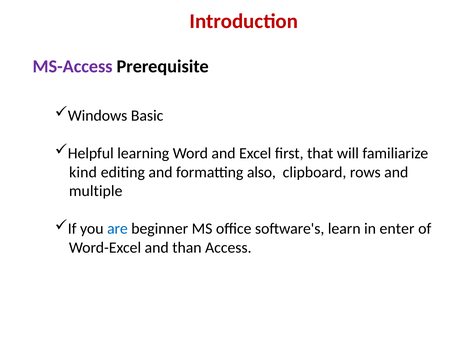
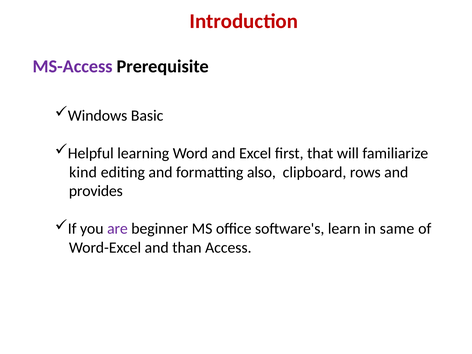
multiple: multiple -> provides
are colour: blue -> purple
enter: enter -> same
